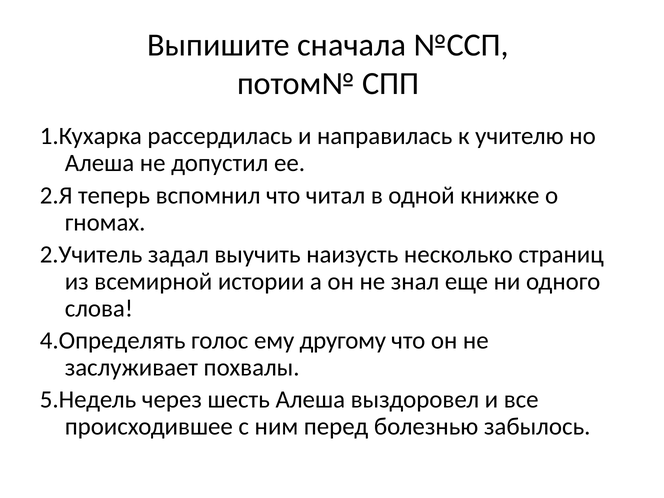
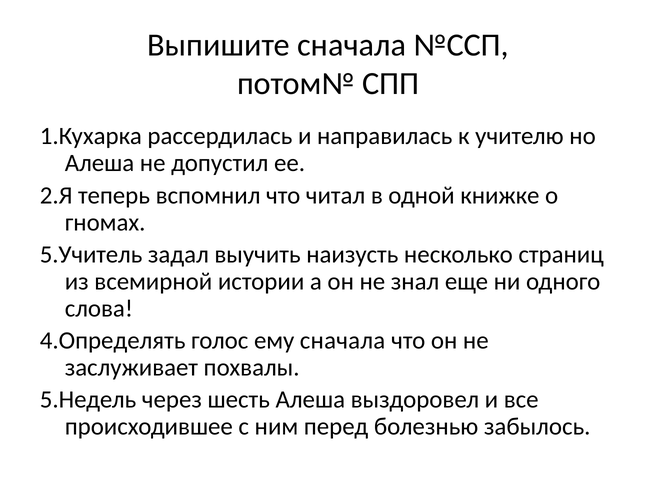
2.Учитель: 2.Учитель -> 5.Учитель
ему другому: другому -> сначала
